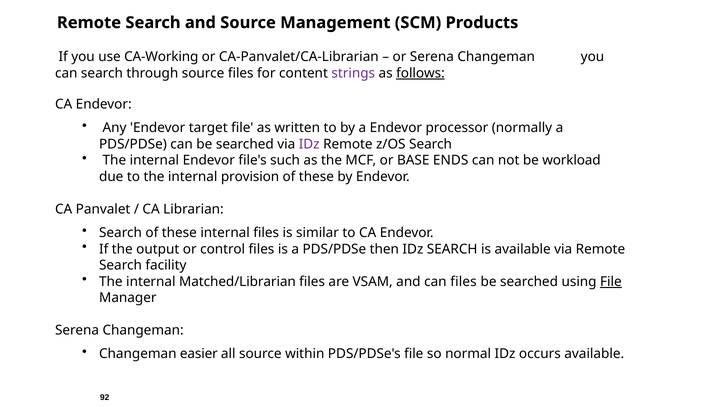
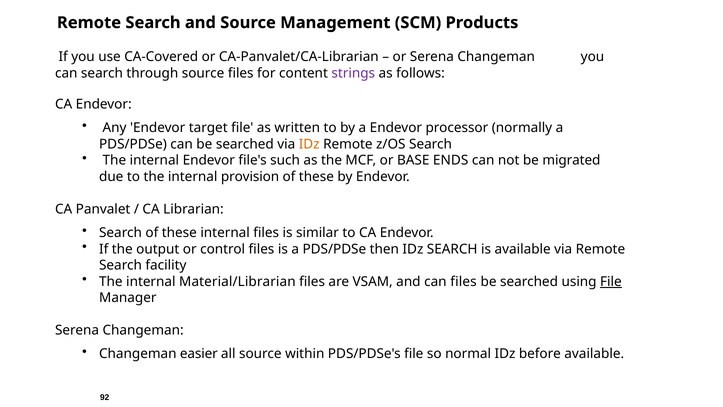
CA-Working: CA-Working -> CA-Covered
follows underline: present -> none
IDz at (309, 144) colour: purple -> orange
workload: workload -> migrated
Matched/Librarian: Matched/Librarian -> Material/Librarian
occurs: occurs -> before
